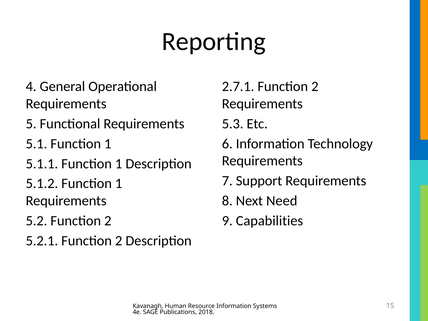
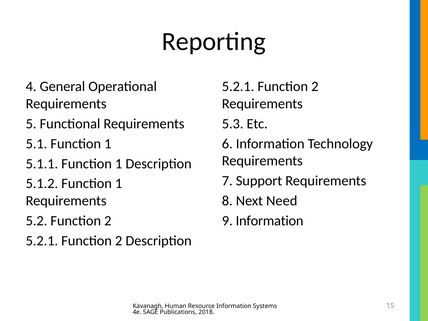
2.7.1 at (238, 87): 2.7.1 -> 5.2.1
9 Capabilities: Capabilities -> Information
